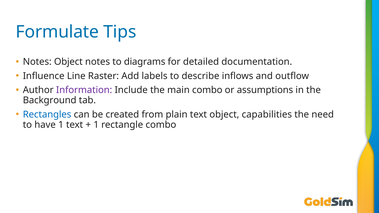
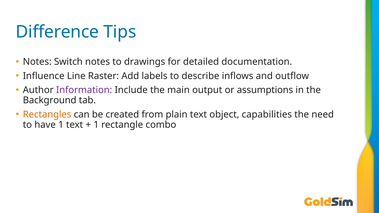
Formulate: Formulate -> Difference
Notes Object: Object -> Switch
diagrams: diagrams -> drawings
main combo: combo -> output
Rectangles colour: blue -> orange
